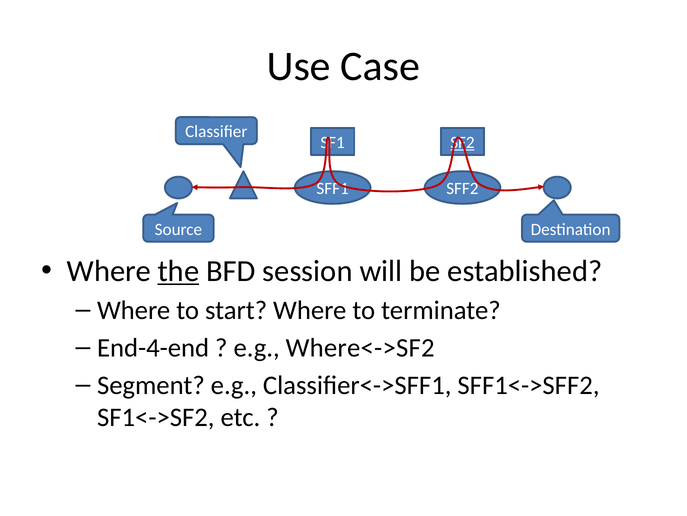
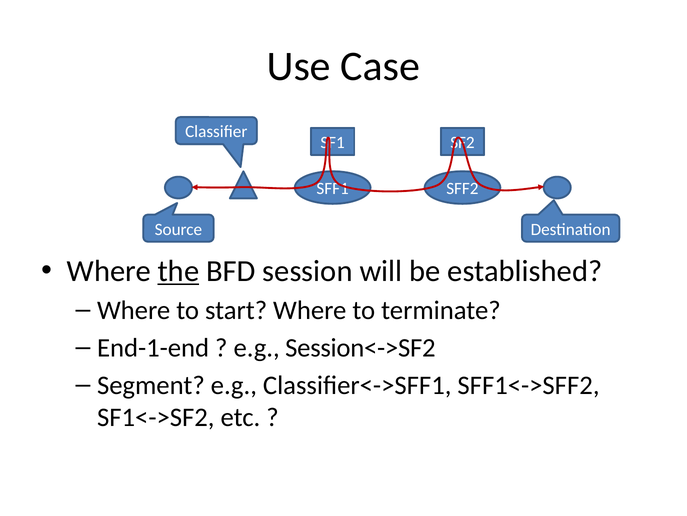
SF2 underline: present -> none
End-4-end: End-4-end -> End-1-end
Where<->SF2: Where<->SF2 -> Session<->SF2
